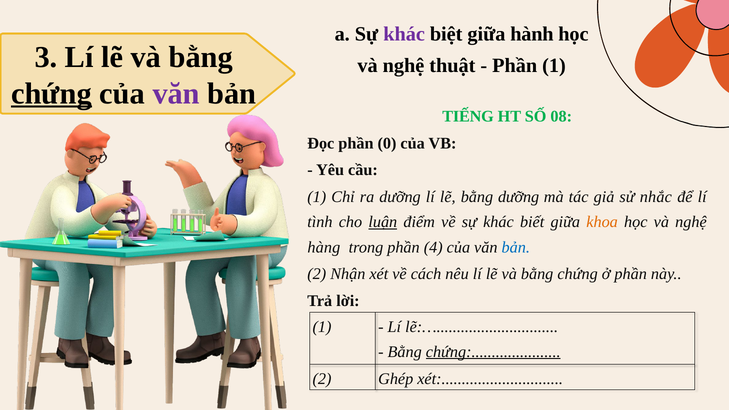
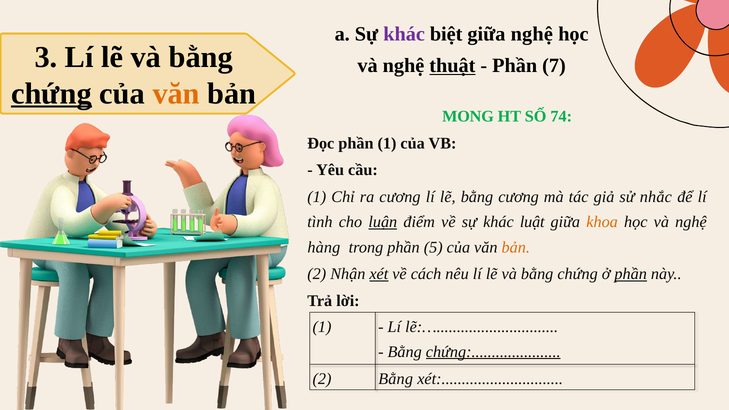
giữa hành: hành -> nghệ
thuật underline: none -> present
Phần 1: 1 -> 7
văn at (176, 94) colour: purple -> orange
TIẾNG: TIẾNG -> MONG
08: 08 -> 74
phần 0: 0 -> 1
ra dưỡng: dưỡng -> cương
bằng dưỡng: dưỡng -> cương
biết: biết -> luật
phần 4: 4 -> 5
bản at (516, 247) colour: blue -> orange
xét at (379, 274) underline: none -> present
phần at (631, 274) underline: none -> present
2 Ghép: Ghép -> Bằng
